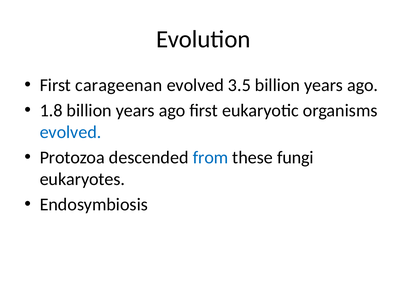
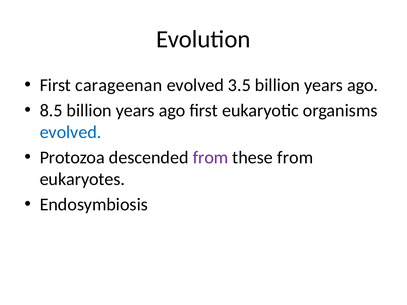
1.8: 1.8 -> 8.5
from at (210, 158) colour: blue -> purple
these fungi: fungi -> from
